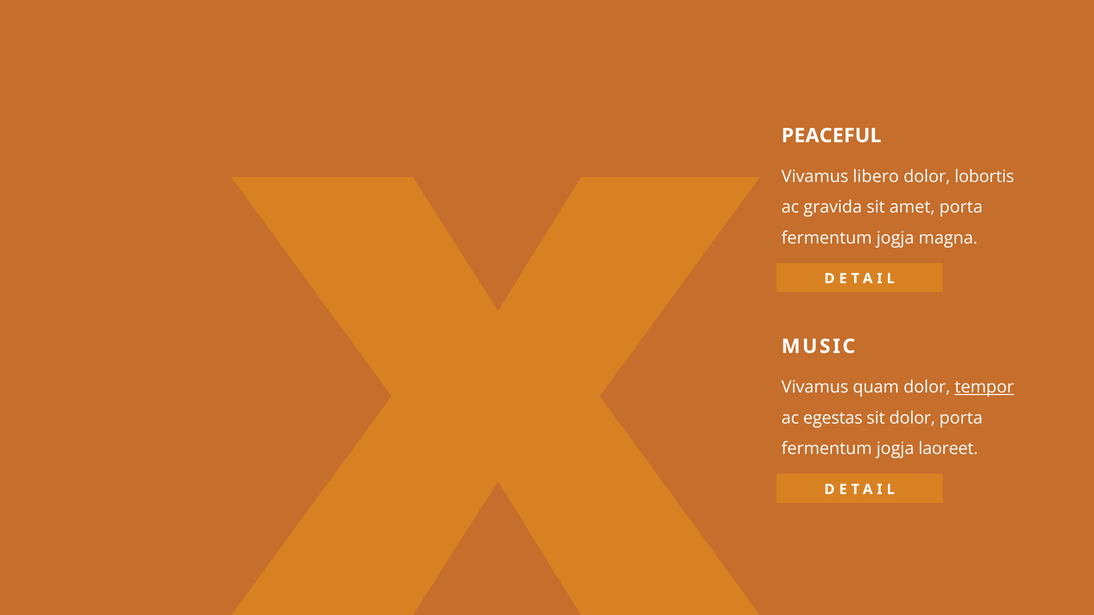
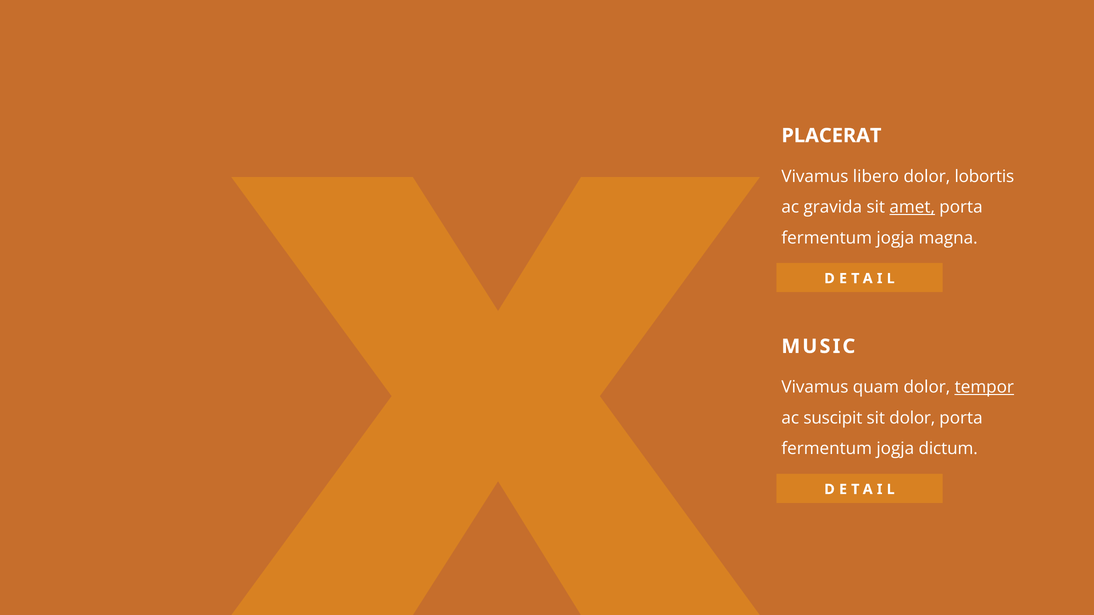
PEACEFUL: PEACEFUL -> PLACERAT
amet underline: none -> present
egestas: egestas -> suscipit
laoreet: laoreet -> dictum
